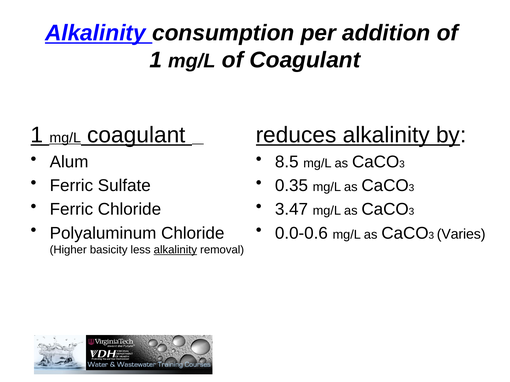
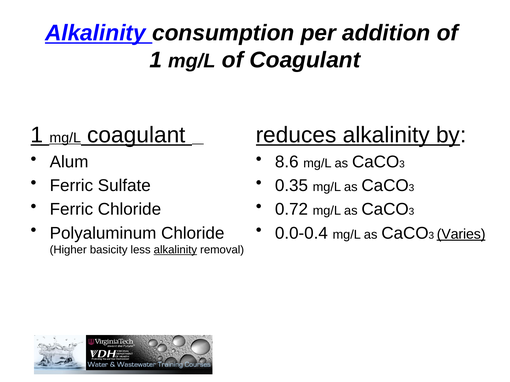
8.5: 8.5 -> 8.6
3.47: 3.47 -> 0.72
0.0-0.6: 0.0-0.6 -> 0.0-0.4
Varies underline: none -> present
